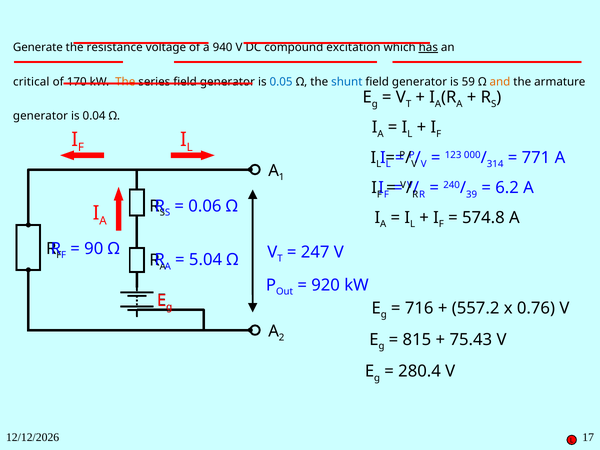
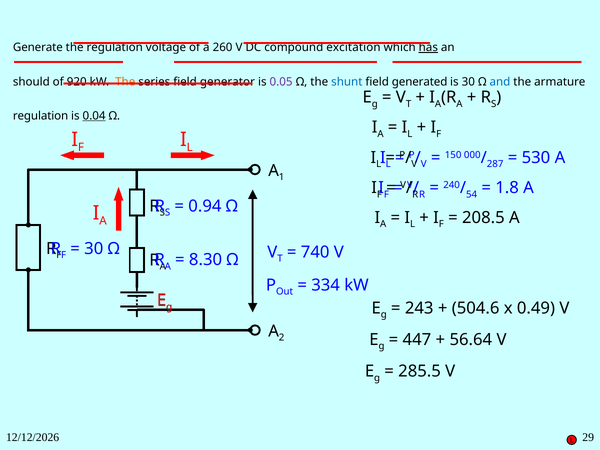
the resistance: resistance -> regulation
940: 940 -> 260
critical: critical -> should
170: 170 -> 920
0.05 colour: blue -> purple
generator at (420, 82): generator -> generated
is 59: 59 -> 30
and colour: orange -> blue
generator at (40, 116): generator -> regulation
0.04 underline: none -> present
123: 123 -> 150
314: 314 -> 287
771: 771 -> 530
39: 39 -> 54
6.2: 6.2 -> 1.8
0.06: 0.06 -> 0.94
574.8: 574.8 -> 208.5
90 at (94, 249): 90 -> 30
247: 247 -> 740
5.04: 5.04 -> 8.30
920: 920 -> 334
716: 716 -> 243
557.2: 557.2 -> 504.6
0.76: 0.76 -> 0.49
815: 815 -> 447
75.43: 75.43 -> 56.64
280.4: 280.4 -> 285.5
17: 17 -> 29
